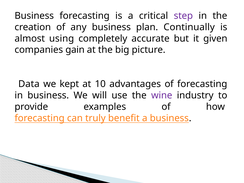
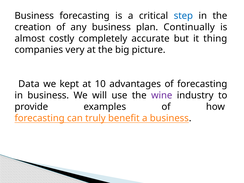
step colour: purple -> blue
using: using -> costly
given: given -> thing
gain: gain -> very
